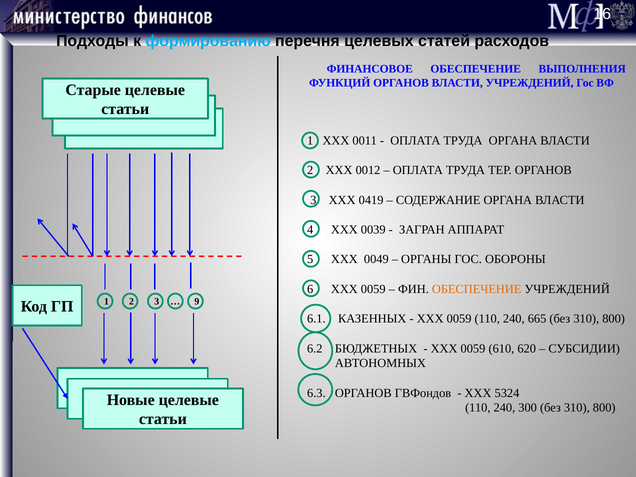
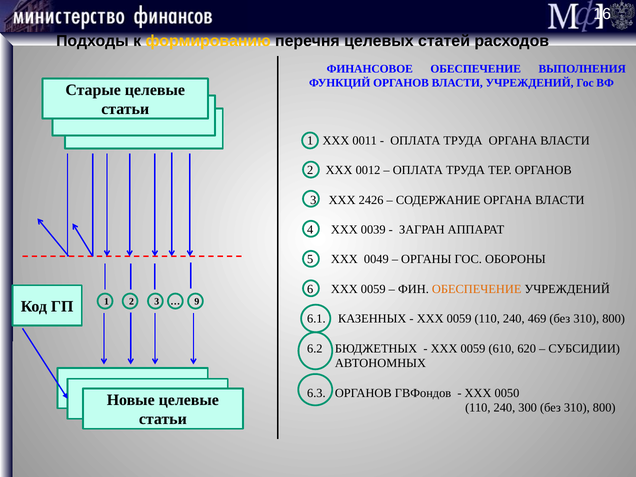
формированию colour: light blue -> yellow
0419: 0419 -> 2426
665: 665 -> 469
5324: 5324 -> 0050
